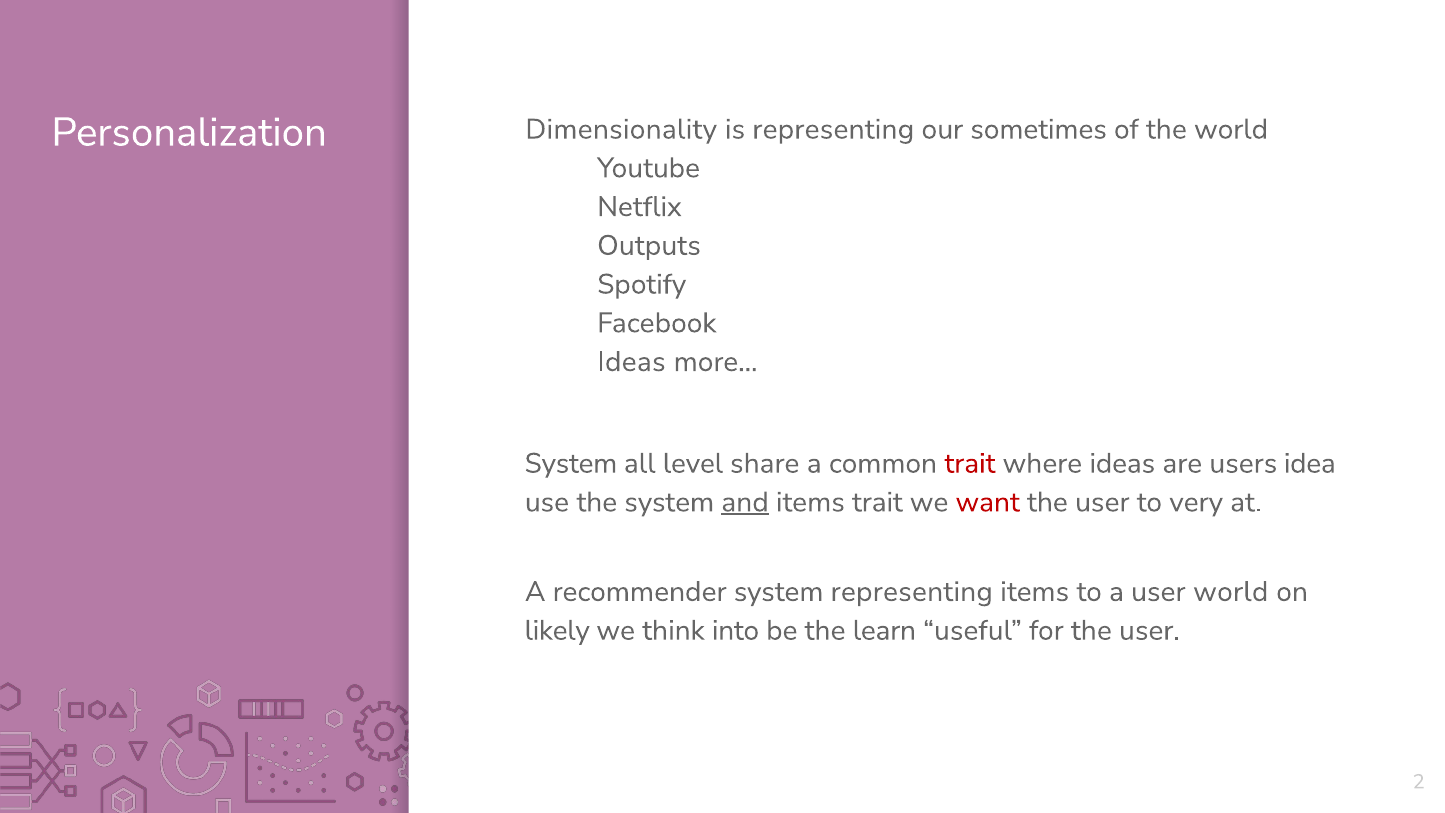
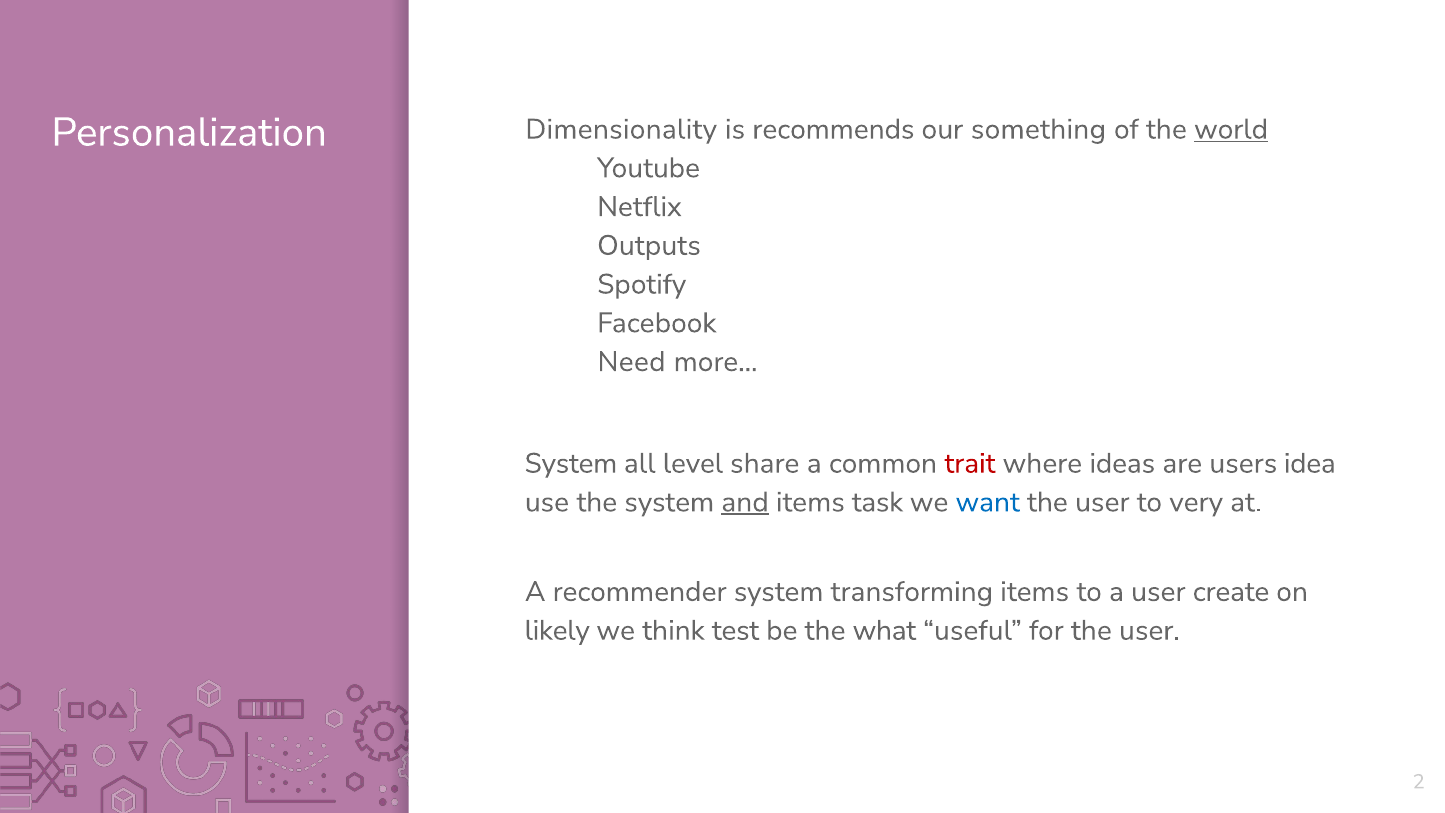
is representing: representing -> recommends
sometimes: sometimes -> something
world at (1231, 129) underline: none -> present
Ideas at (632, 362): Ideas -> Need
items trait: trait -> task
want colour: red -> blue
system representing: representing -> transforming
user world: world -> create
into: into -> test
learn: learn -> what
